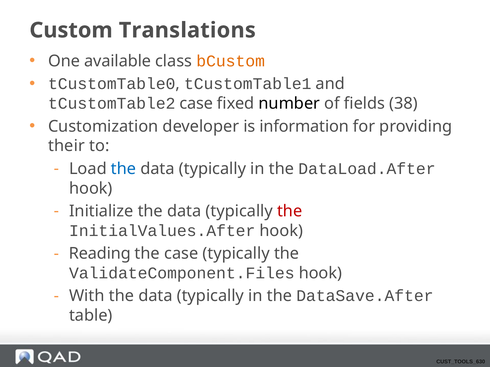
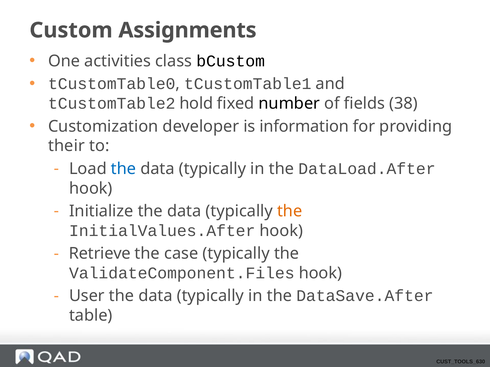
Translations: Translations -> Assignments
available: available -> activities
bCustom colour: orange -> black
tCustomTable2 case: case -> hold
the at (290, 211) colour: red -> orange
Reading: Reading -> Retrieve
With: With -> User
